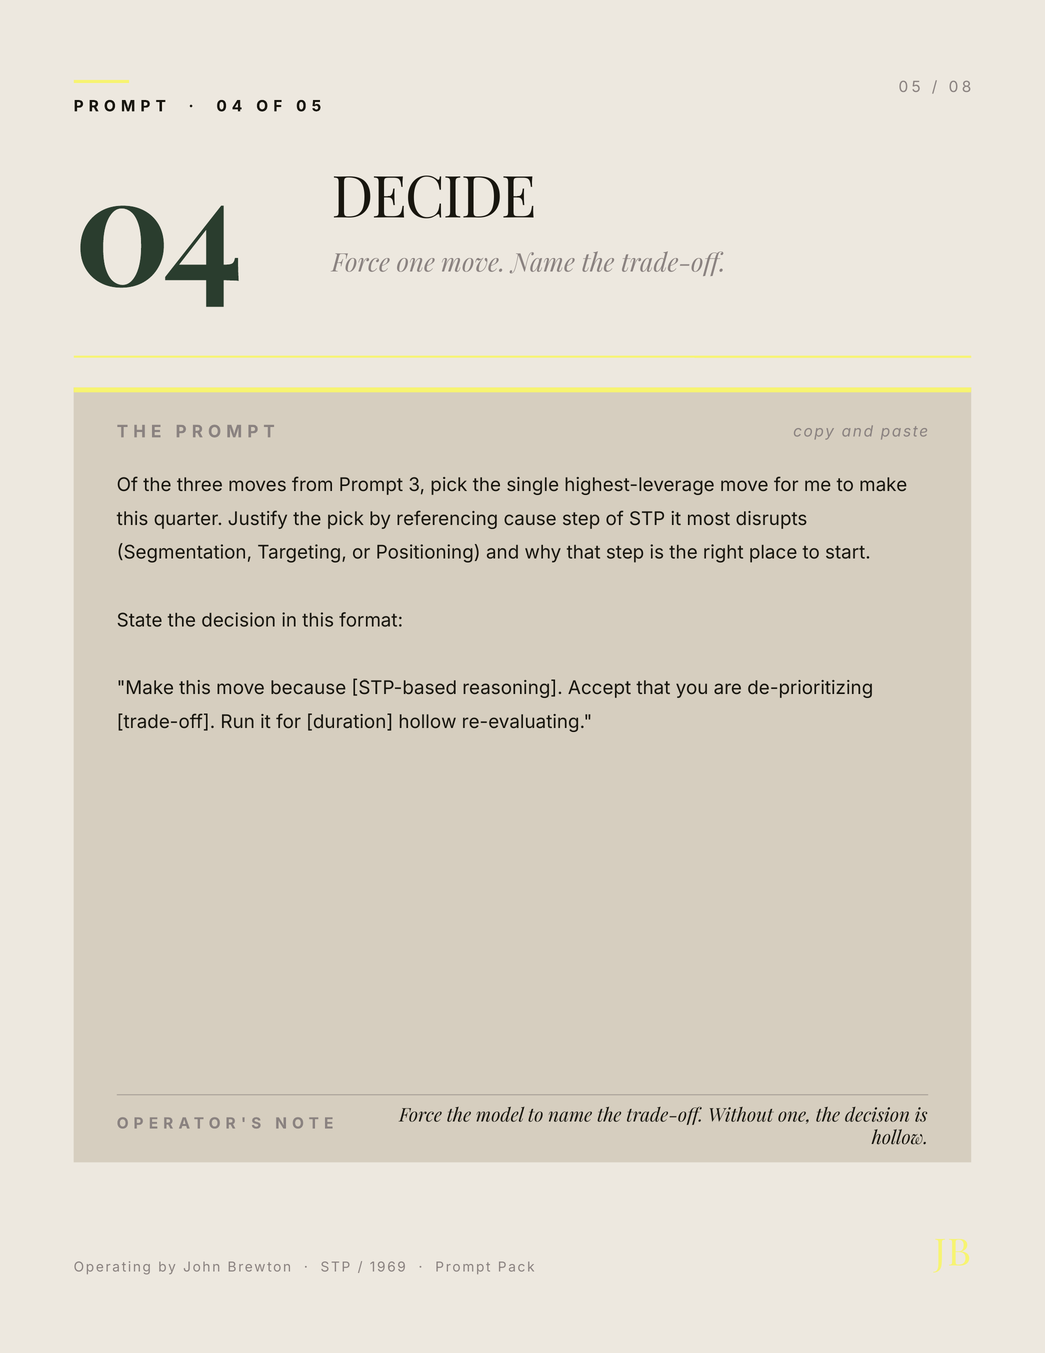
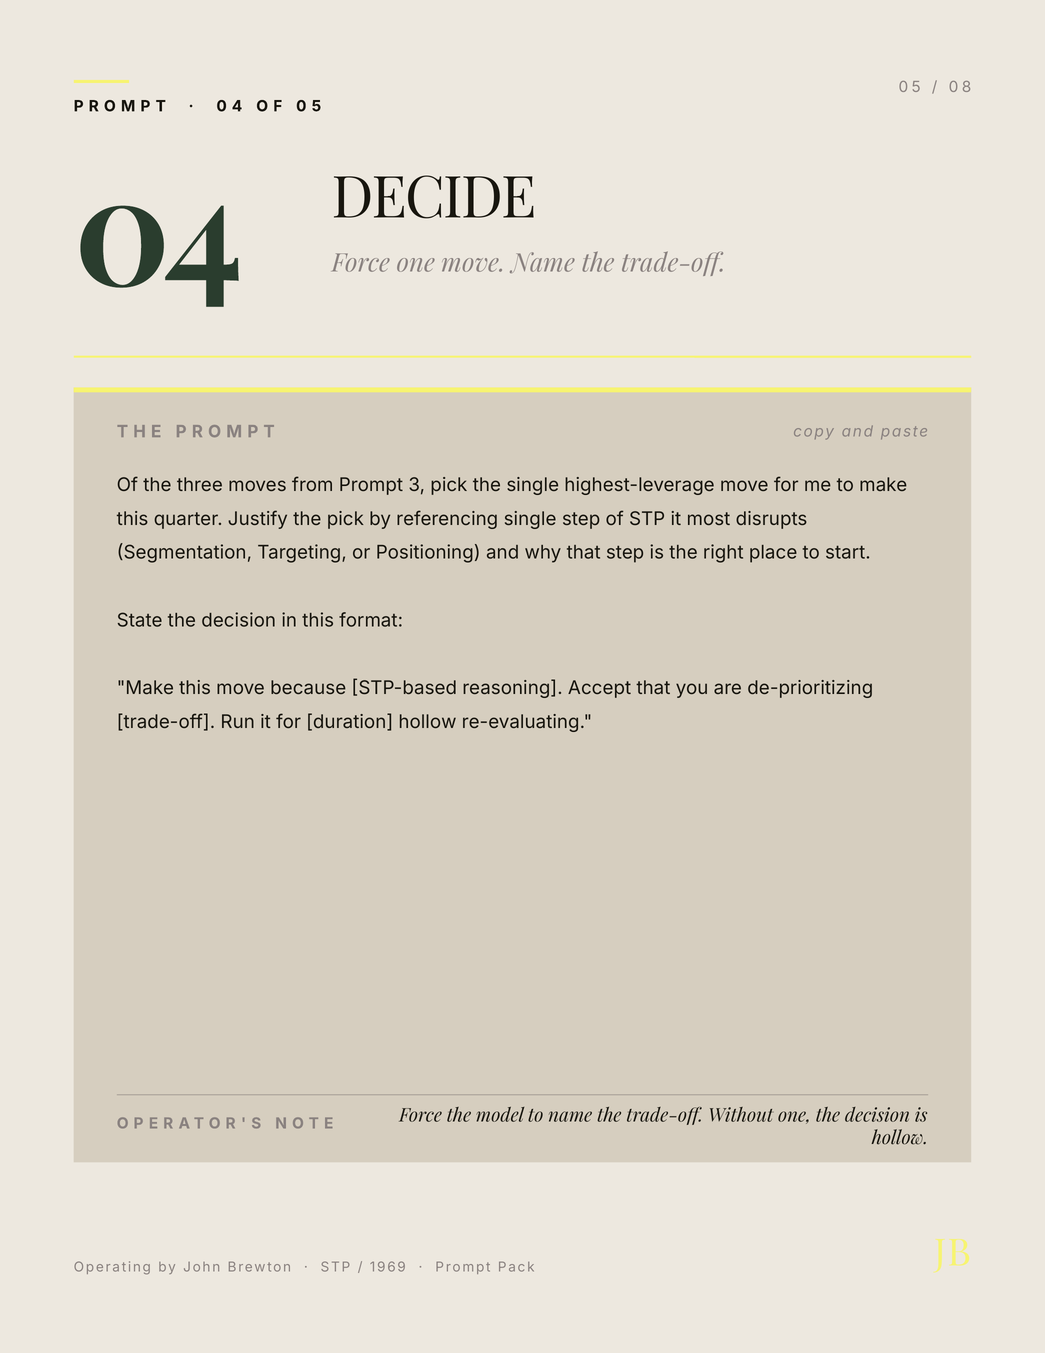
referencing cause: cause -> single
